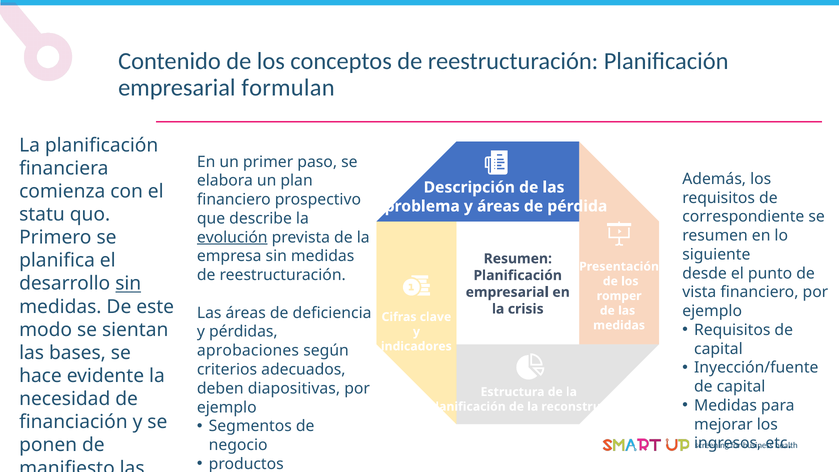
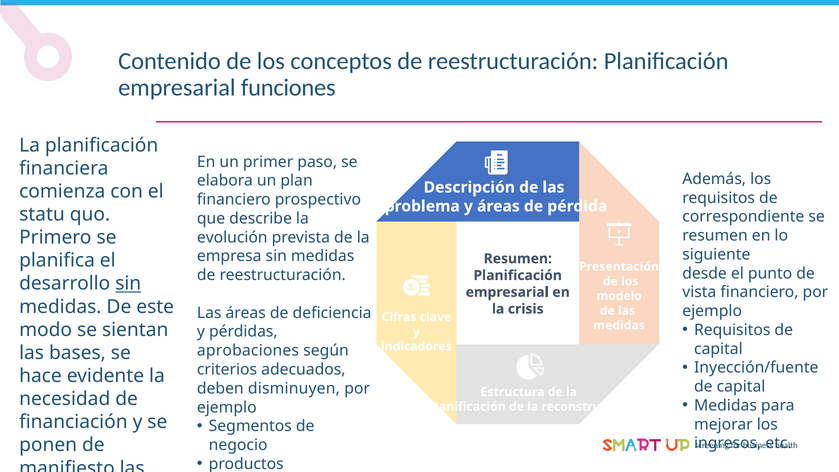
formulan: formulan -> funciones
evolución underline: present -> none
romper: romper -> modelo
diapositivas: diapositivas -> disminuyen
